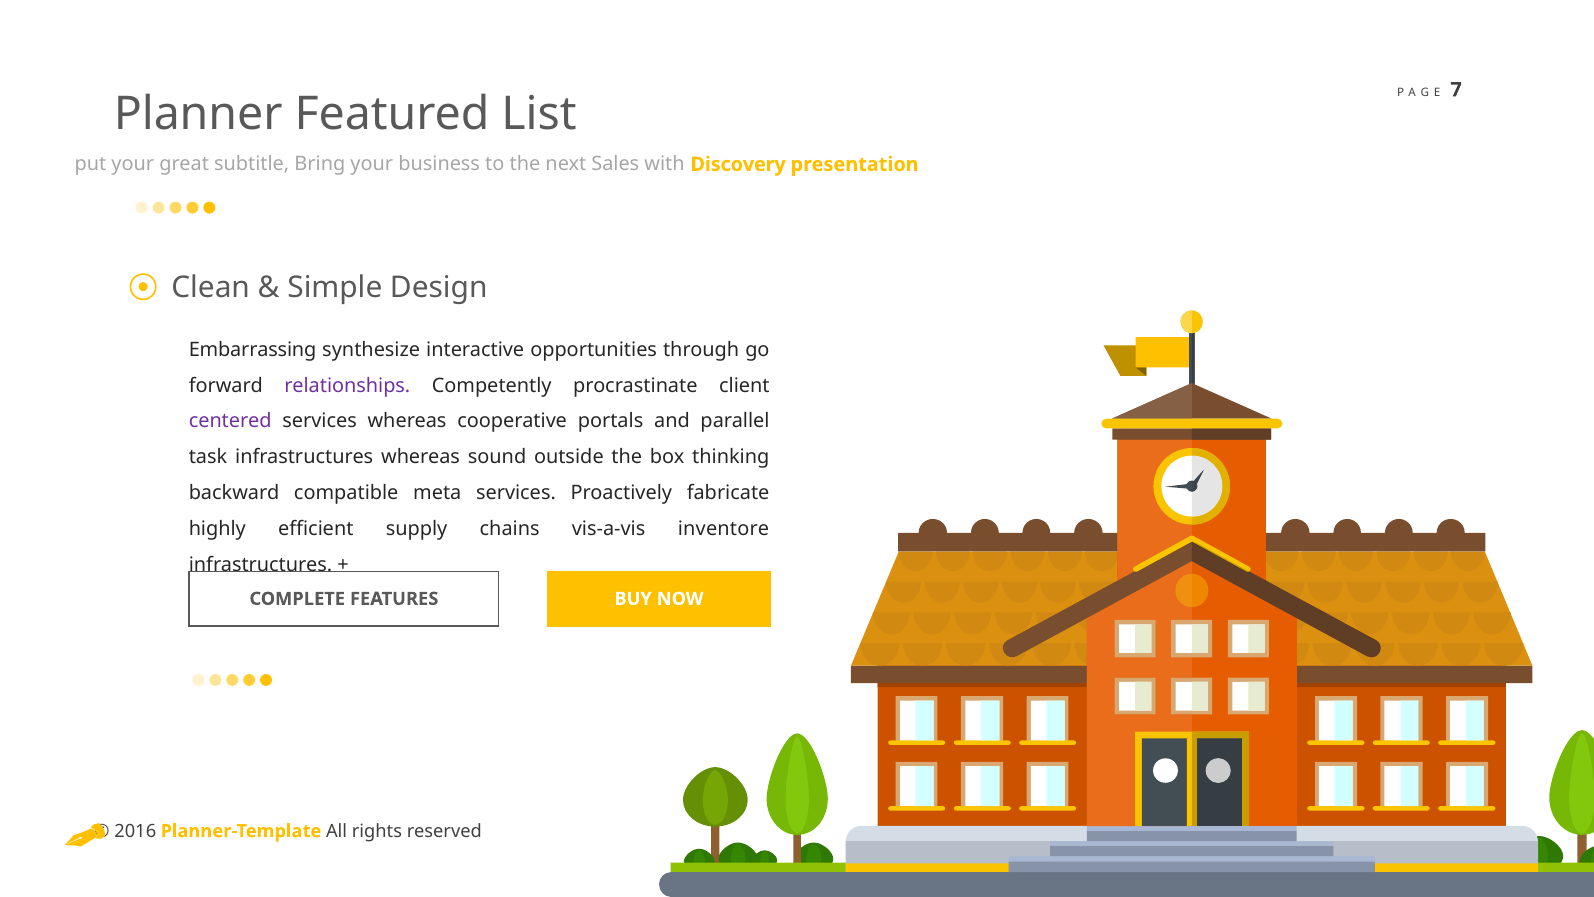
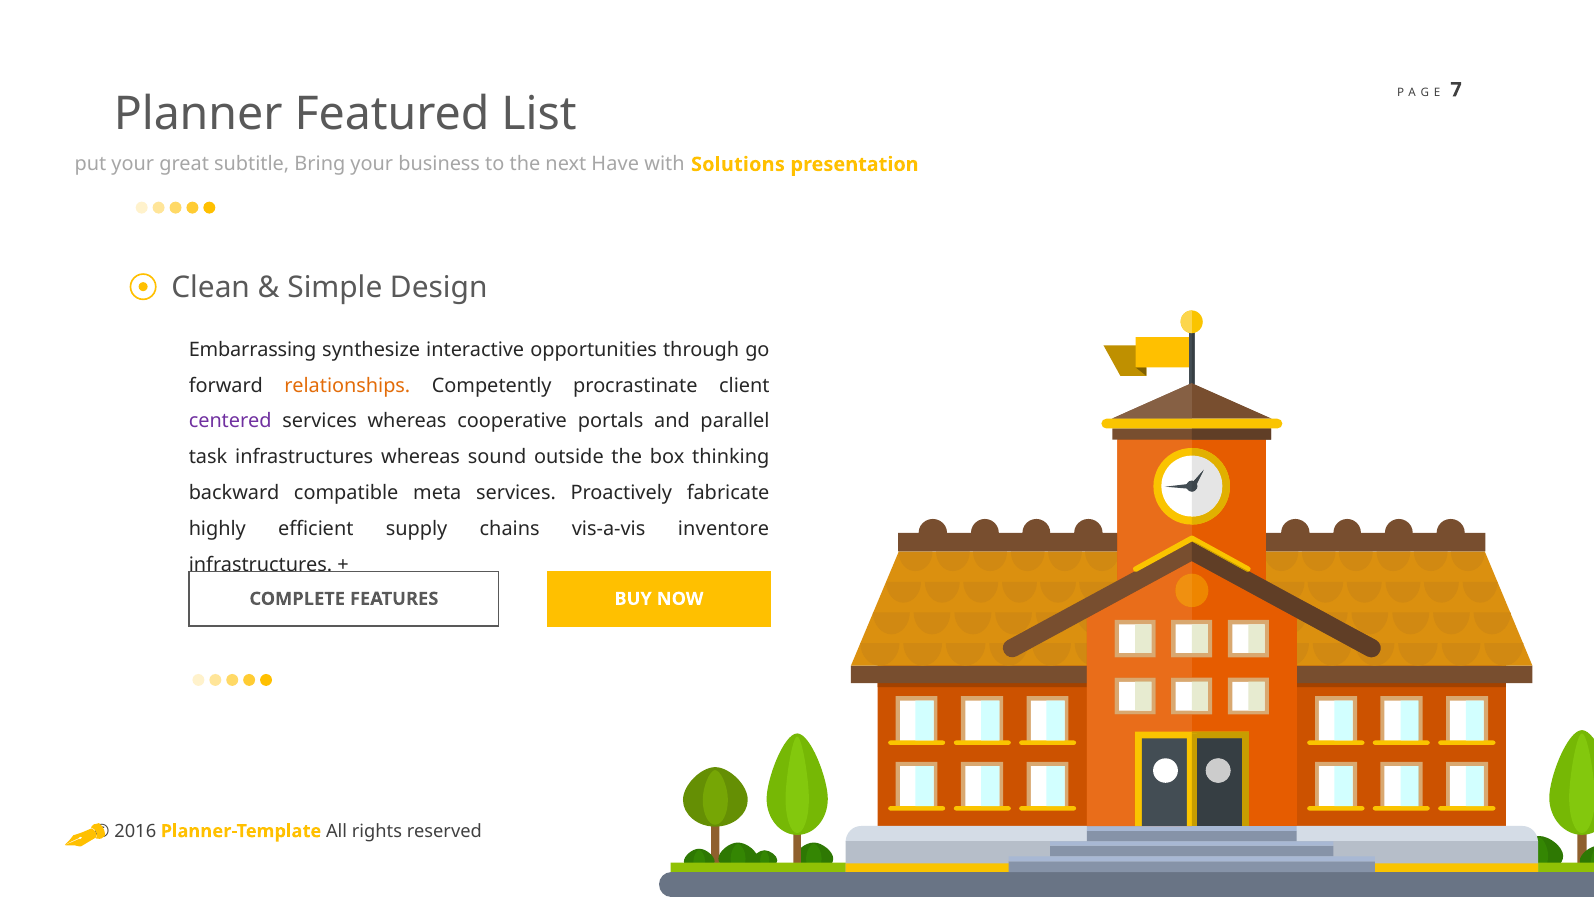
Sales: Sales -> Have
Discovery: Discovery -> Solutions
relationships colour: purple -> orange
